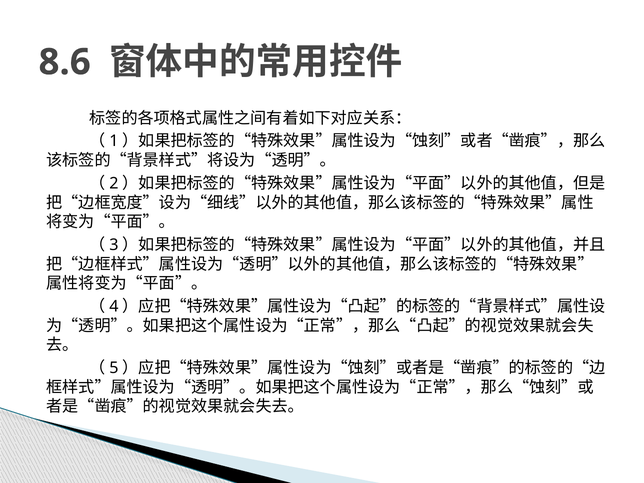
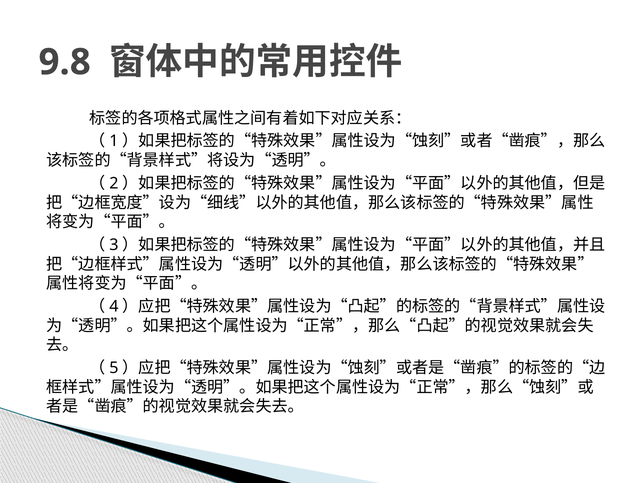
8.6: 8.6 -> 9.8
